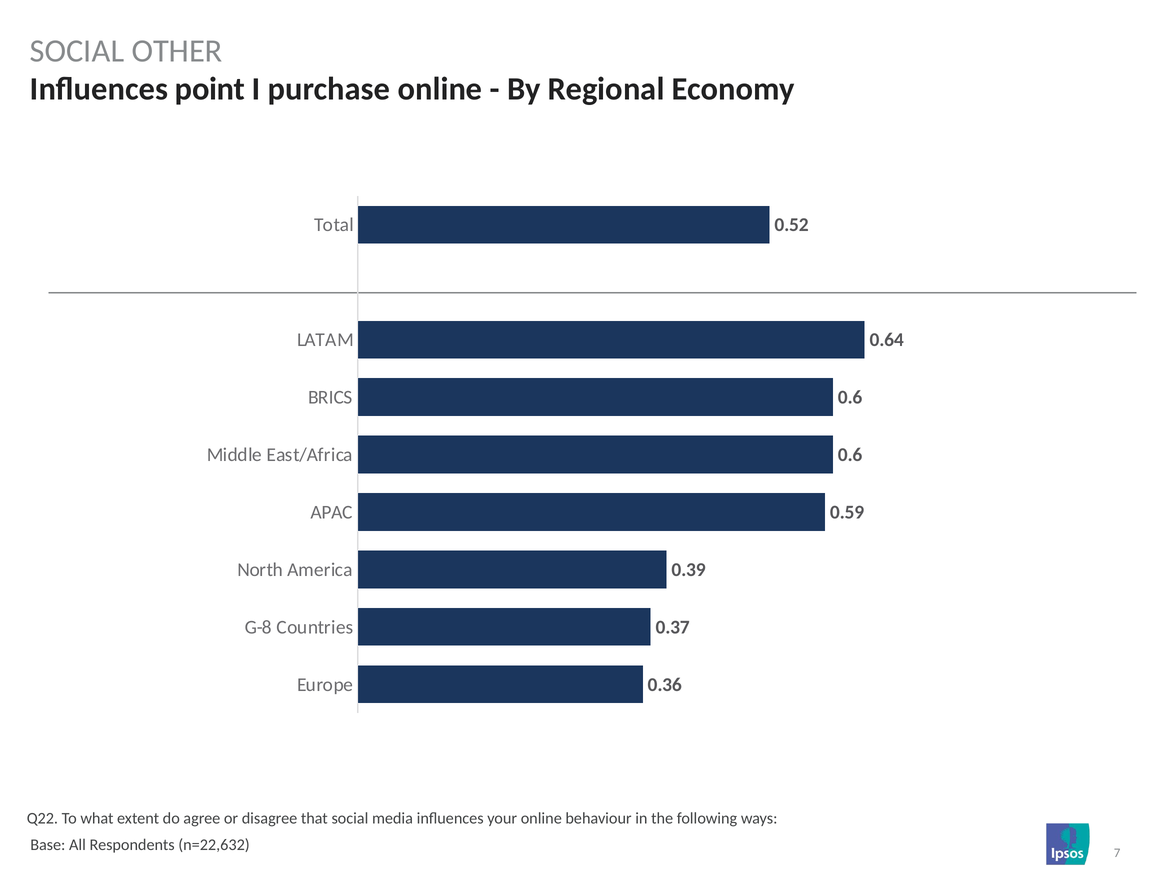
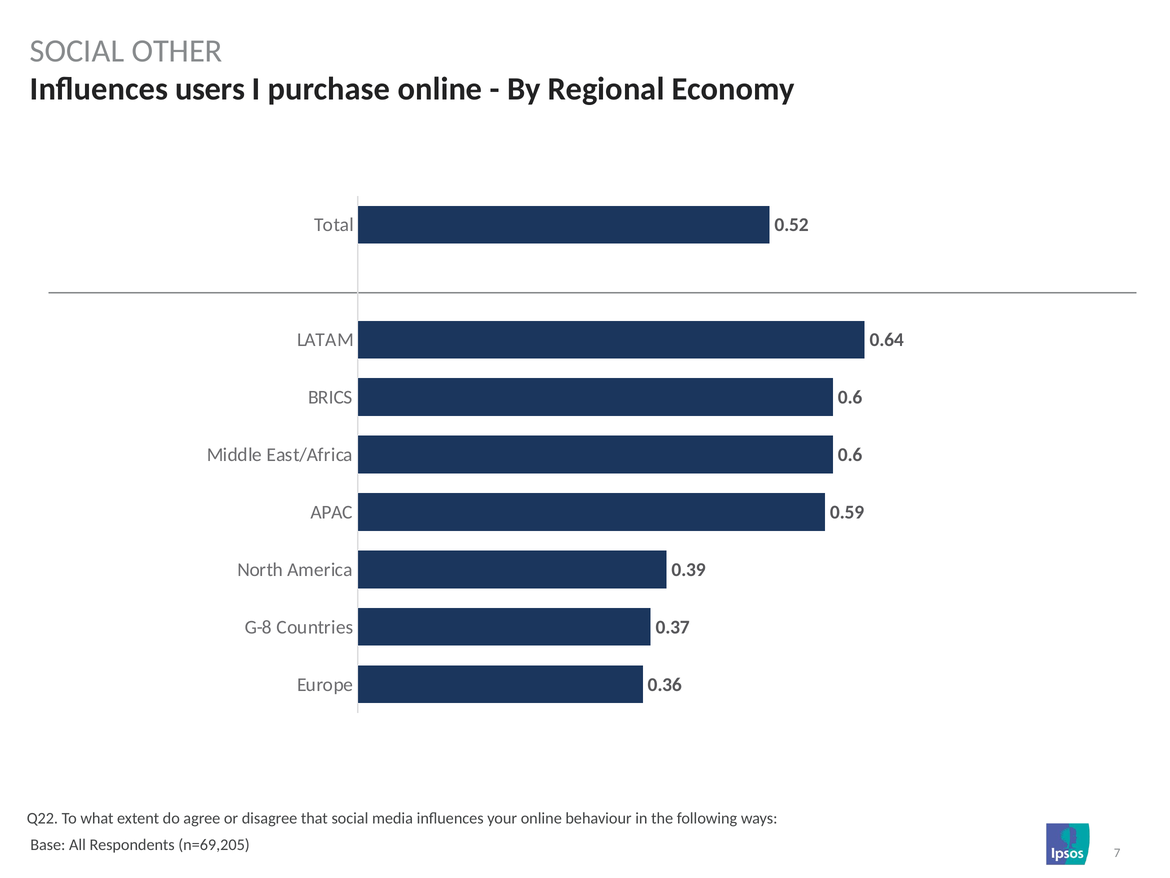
point: point -> users
n=22,632: n=22,632 -> n=69,205
